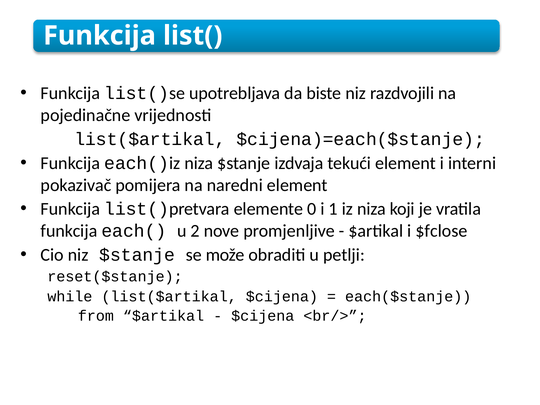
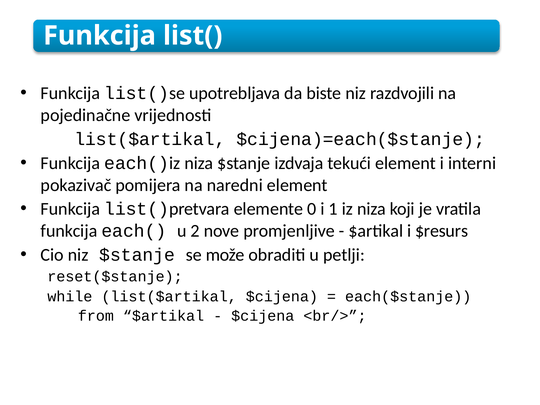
$fclose: $fclose -> $resurs
